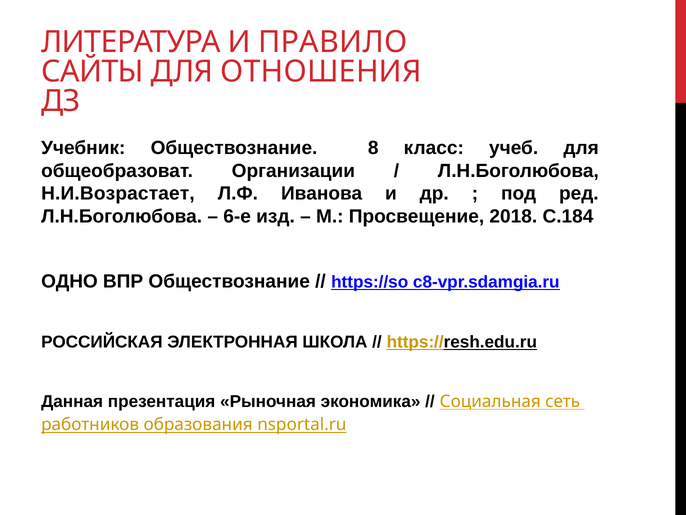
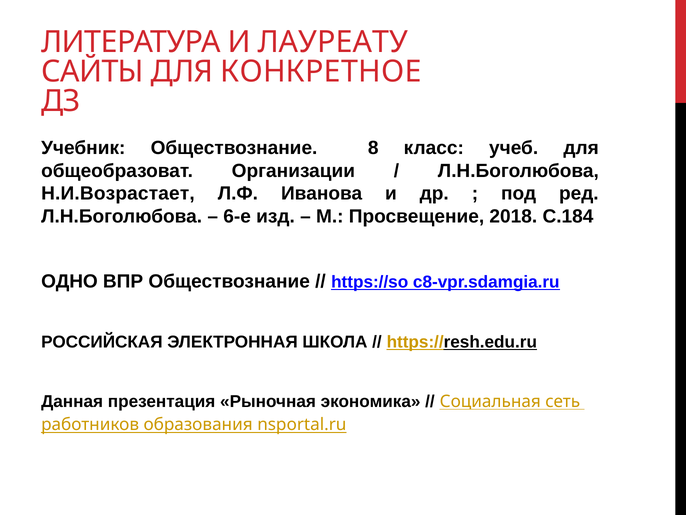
ПРАВИЛО: ПРАВИЛО -> ЛАУРЕАТУ
ОТНОШЕНИЯ: ОТНОШЕНИЯ -> КОНКРЕТНОЕ
